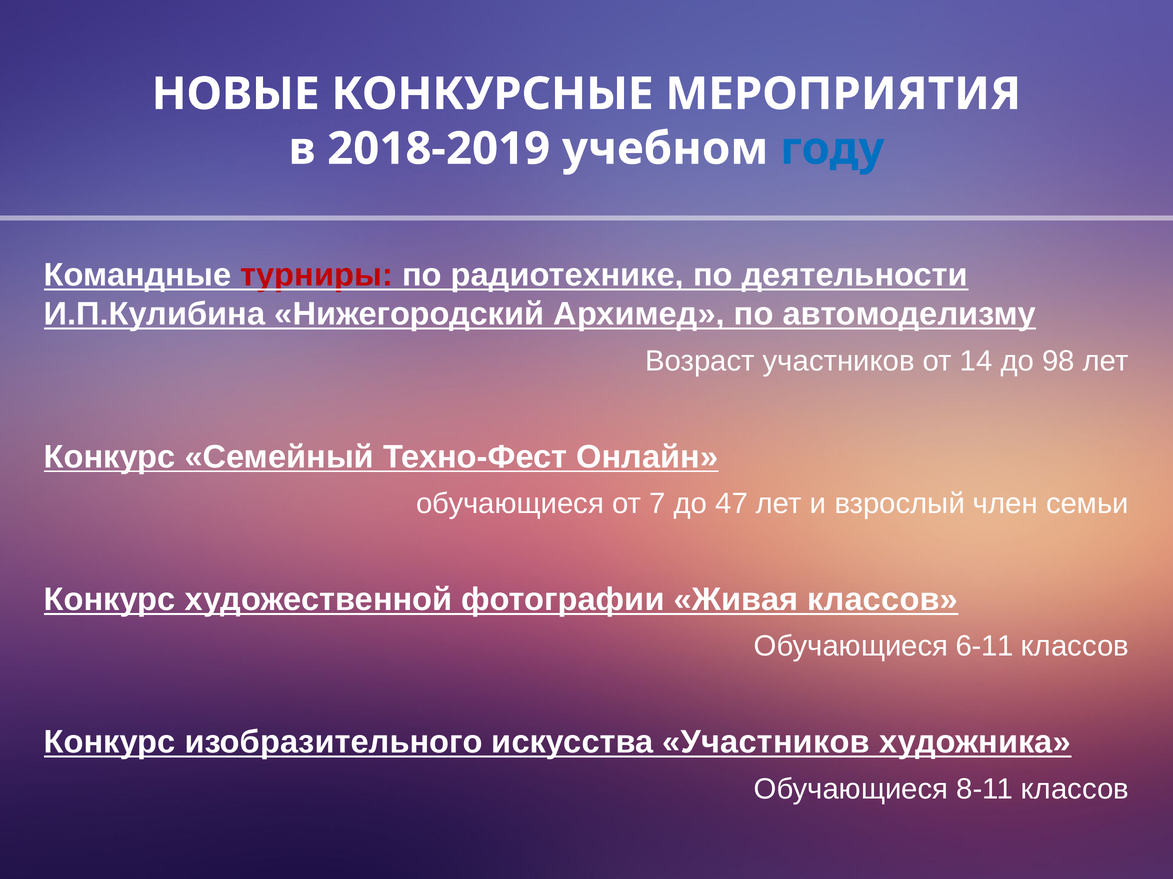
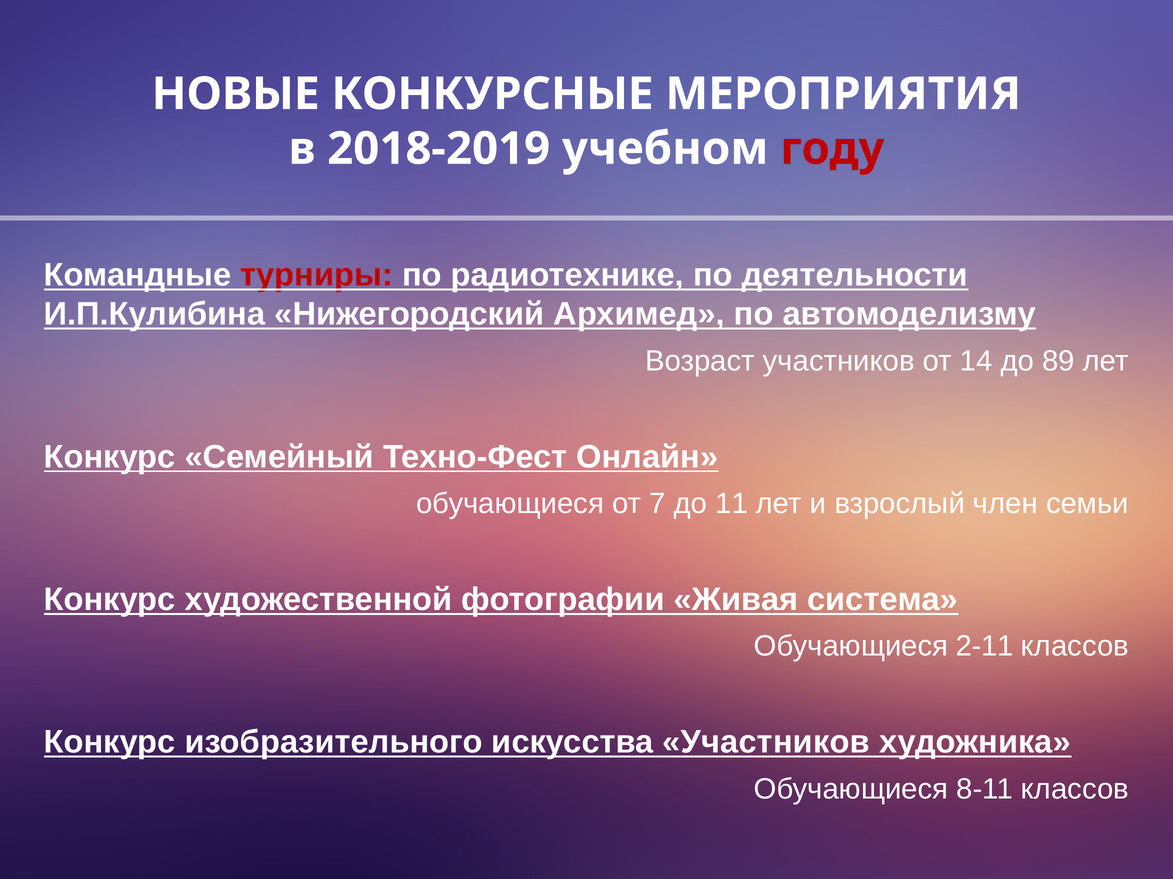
году colour: blue -> red
98: 98 -> 89
47: 47 -> 11
Живая классов: классов -> система
6-11: 6-11 -> 2-11
